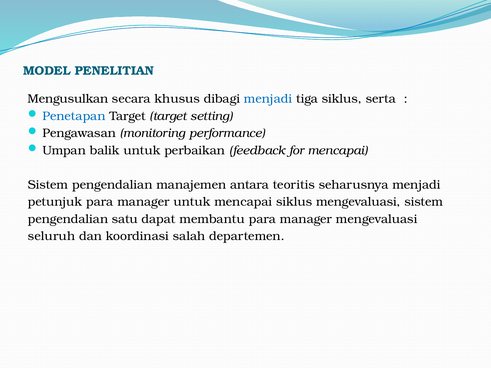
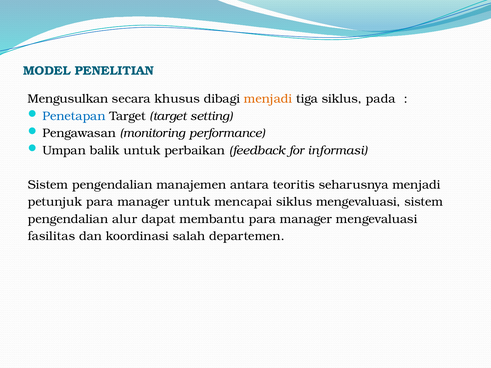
menjadi at (268, 99) colour: blue -> orange
serta: serta -> pada
for mencapai: mencapai -> informasi
satu: satu -> alur
seluruh: seluruh -> fasilitas
